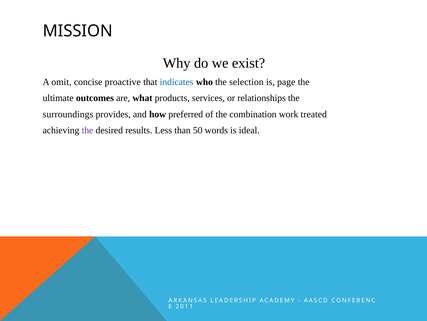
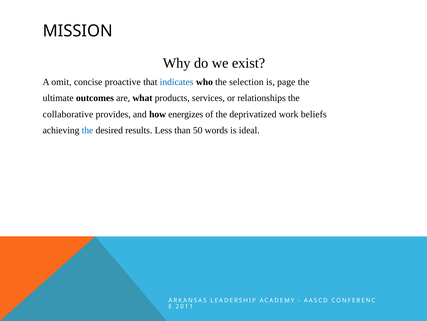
surroundings: surroundings -> collaborative
preferred: preferred -> energizes
combination: combination -> deprivatized
treated: treated -> beliefs
the at (88, 130) colour: purple -> blue
